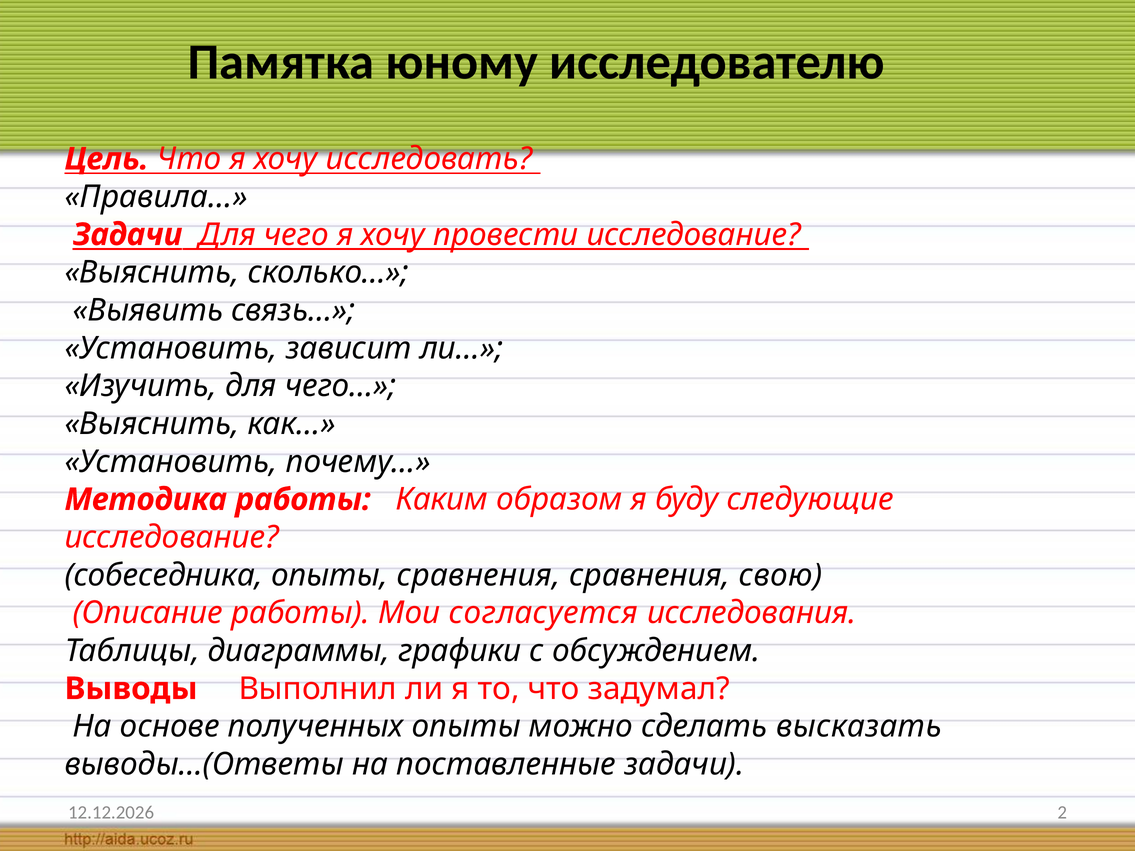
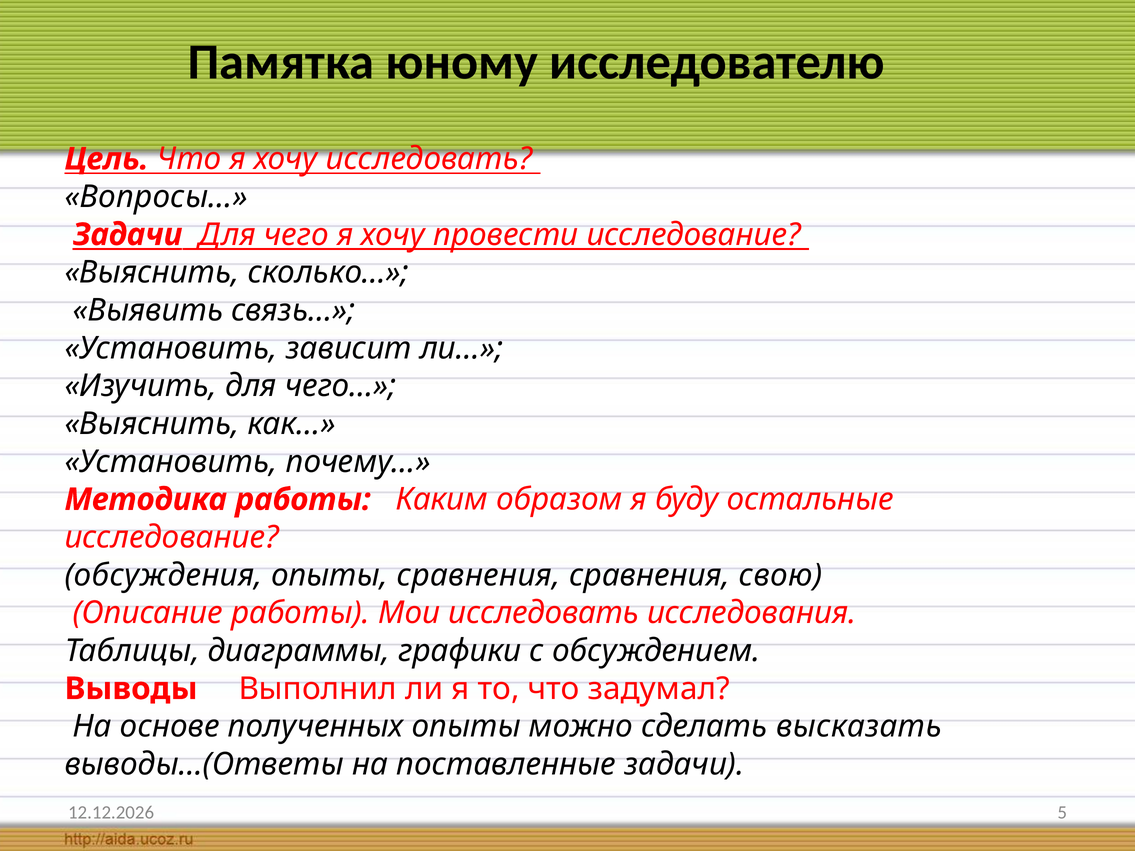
Правила…: Правила… -> Вопросы…
следующие: следующие -> остальные
собеседника: собеседника -> обсуждения
Мои согласуется: согласуется -> исследовать
2: 2 -> 5
